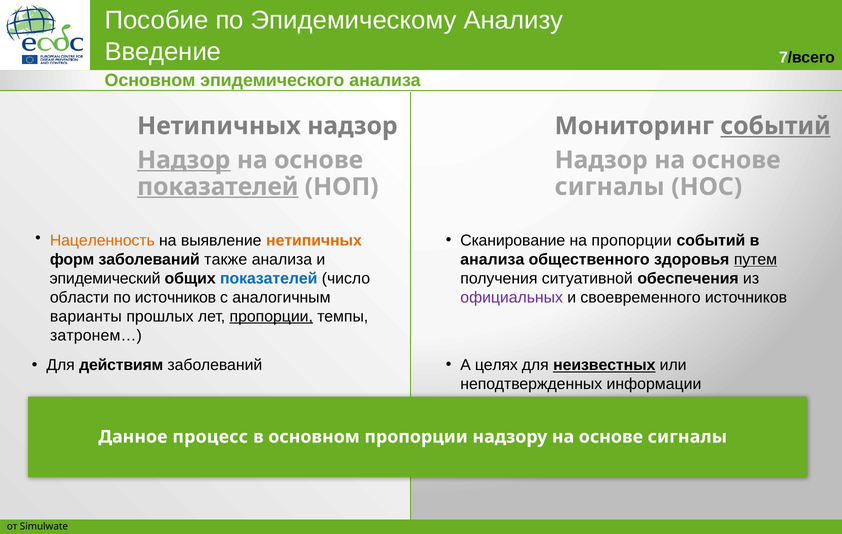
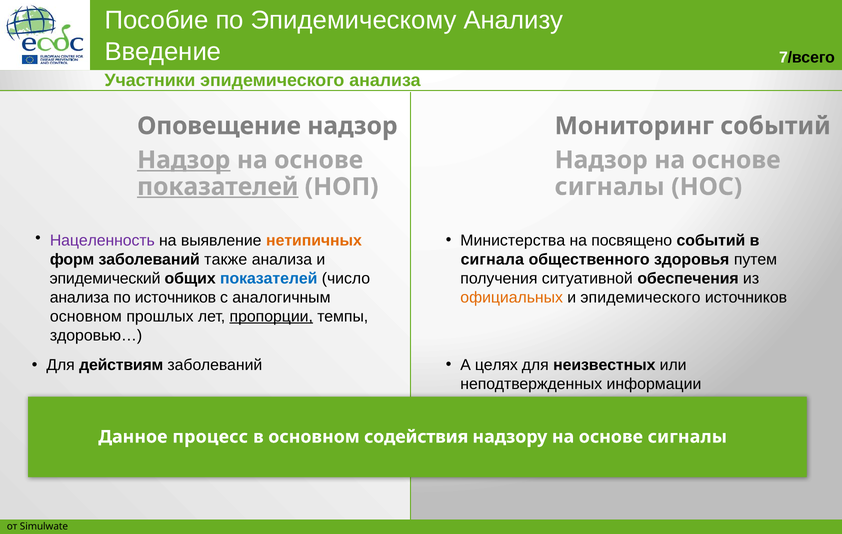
Основном at (150, 80): Основном -> Участники
Нетипичных at (219, 126): Нетипичных -> Оповещение
событий at (776, 126) underline: present -> none
Нацеленность colour: orange -> purple
Сканирование: Сканирование -> Министерства
на пропорции: пропорции -> посвящено
анализа at (492, 260): анализа -> сигнала
путем underline: present -> none
области at (79, 298): области -> анализа
официальных colour: purple -> orange
и своевременного: своевременного -> эпидемического
варианты at (86, 317): варианты -> основном
затронем…: затронем… -> здоровью…
неизвестных underline: present -> none
основном пропорции: пропорции -> содействия
